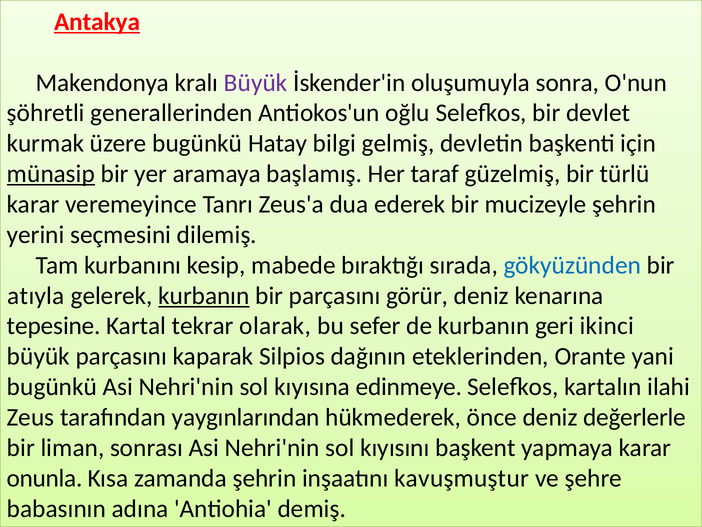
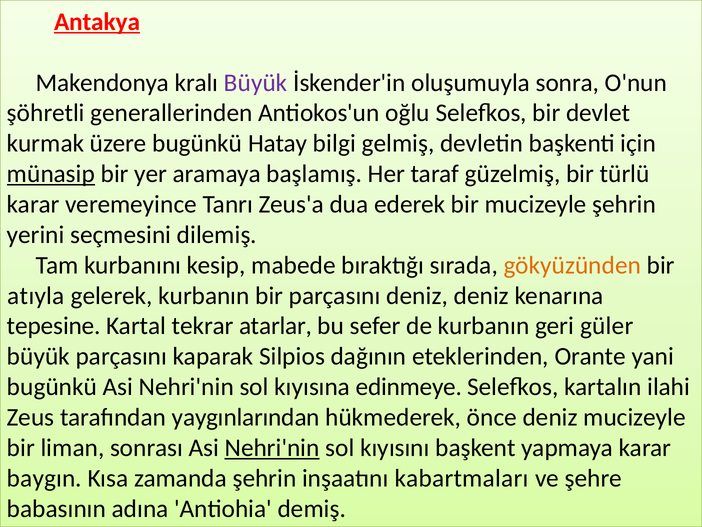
gökyüzünden colour: blue -> orange
kurbanın at (204, 295) underline: present -> none
parçasını görür: görür -> deniz
olarak: olarak -> atarlar
ikinci: ikinci -> güler
deniz değerlerle: değerlerle -> mucizeyle
Nehri'nin at (272, 447) underline: none -> present
onunla: onunla -> baygın
kavuşmuştur: kavuşmuştur -> kabartmaları
